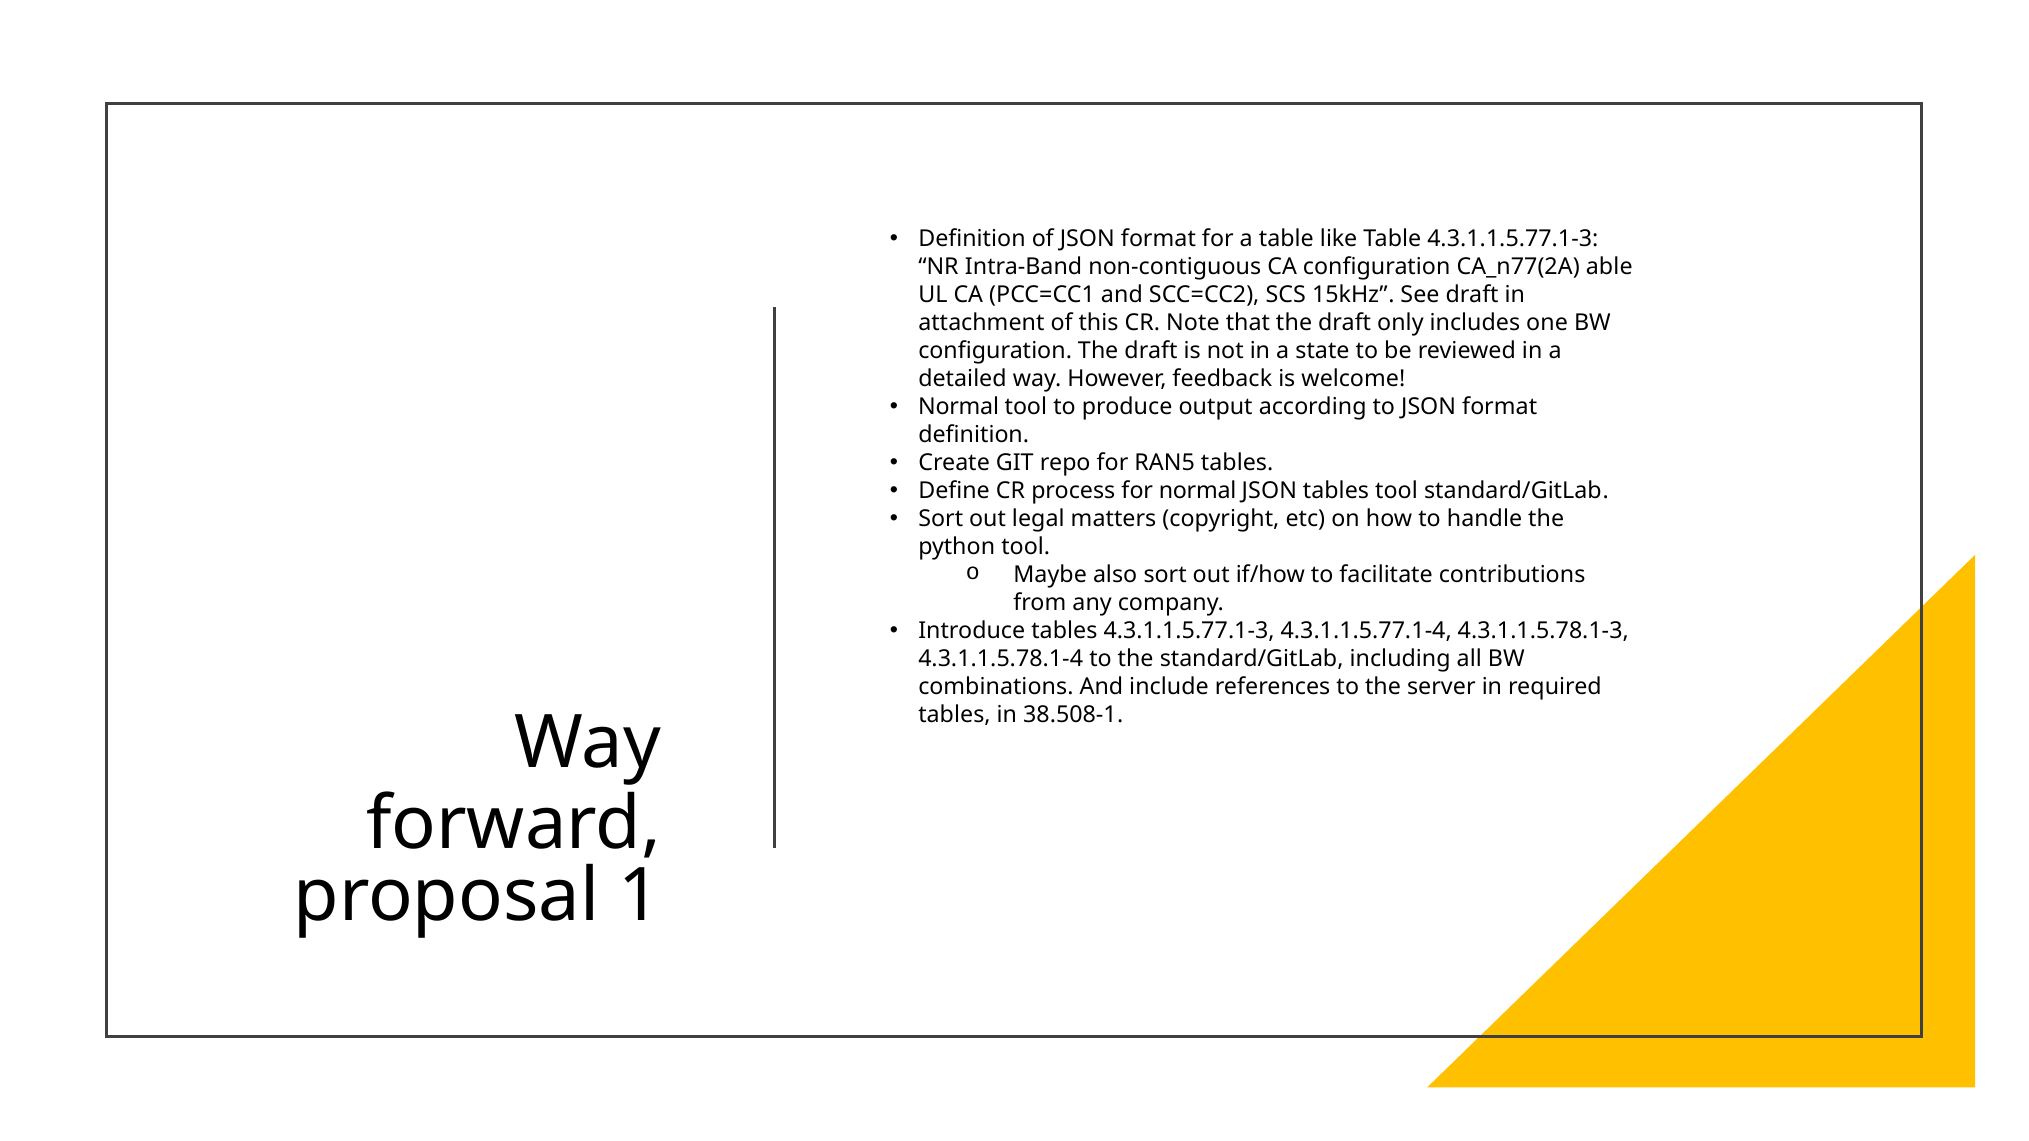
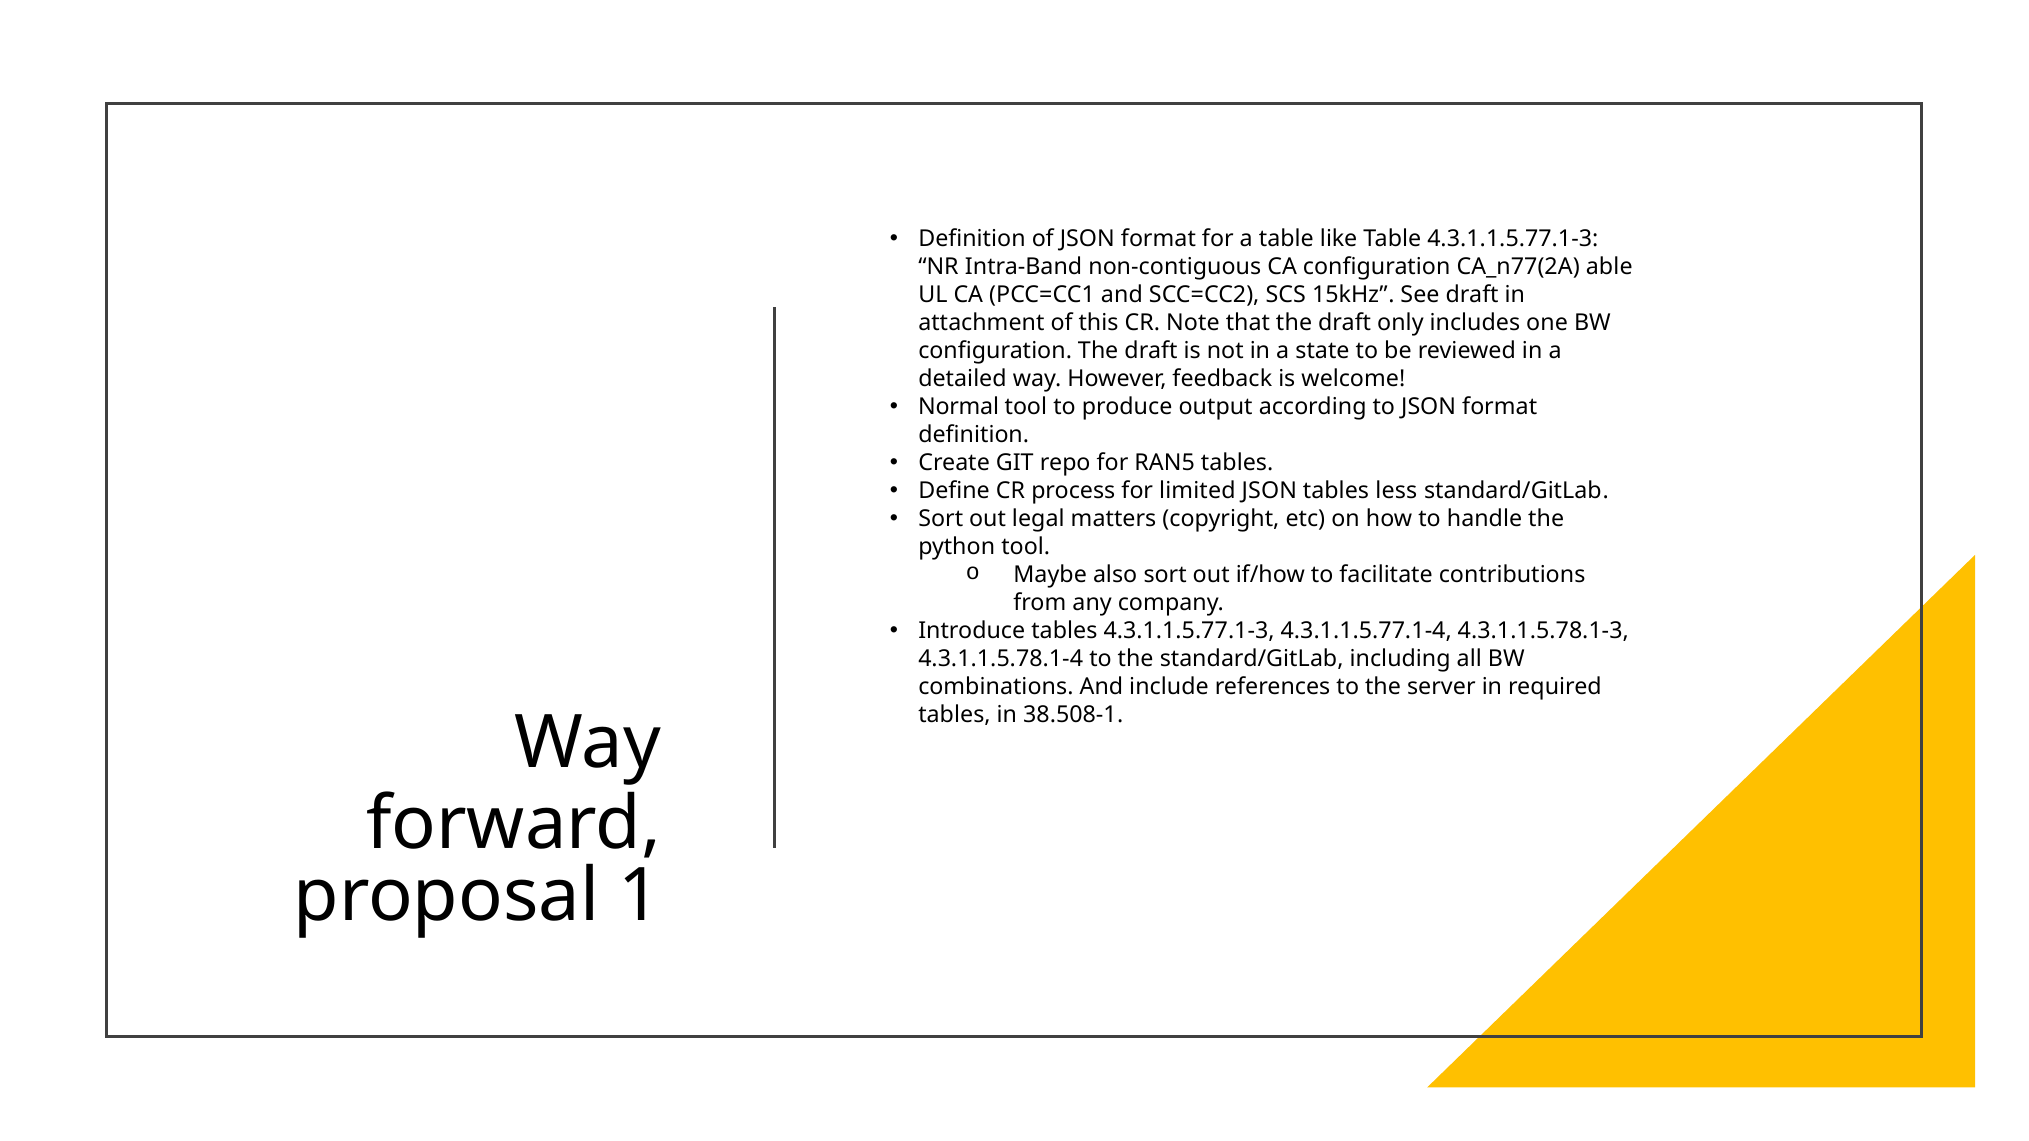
for normal: normal -> limited
tables tool: tool -> less
